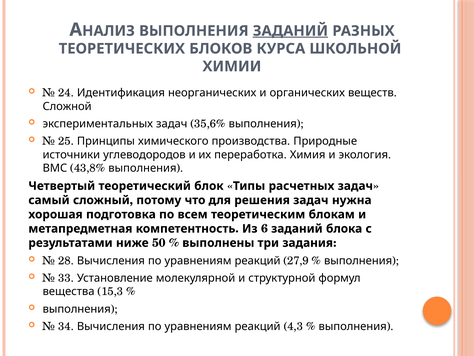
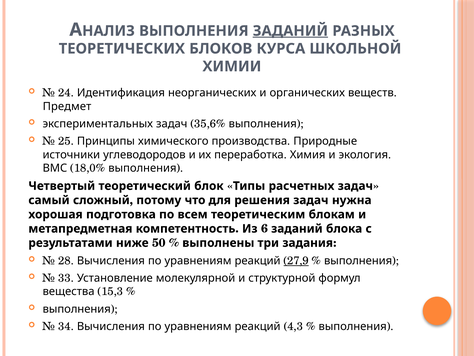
Сложной: Сложной -> Предмет
43,8%: 43,8% -> 18,0%
27,9 underline: none -> present
